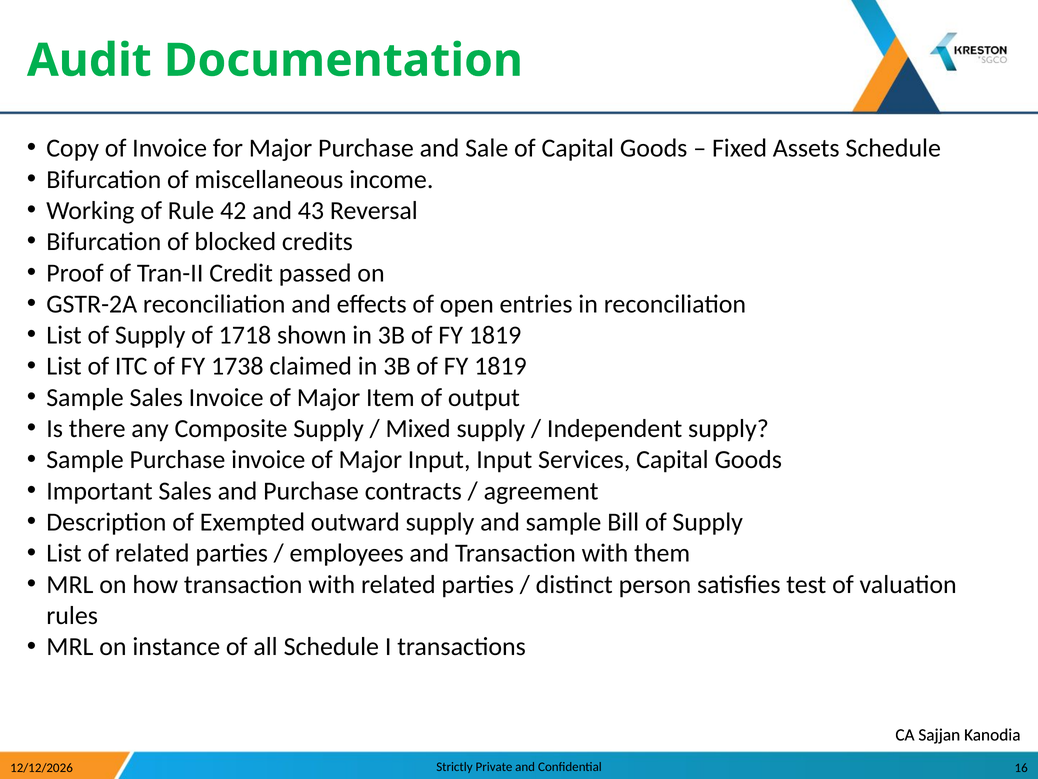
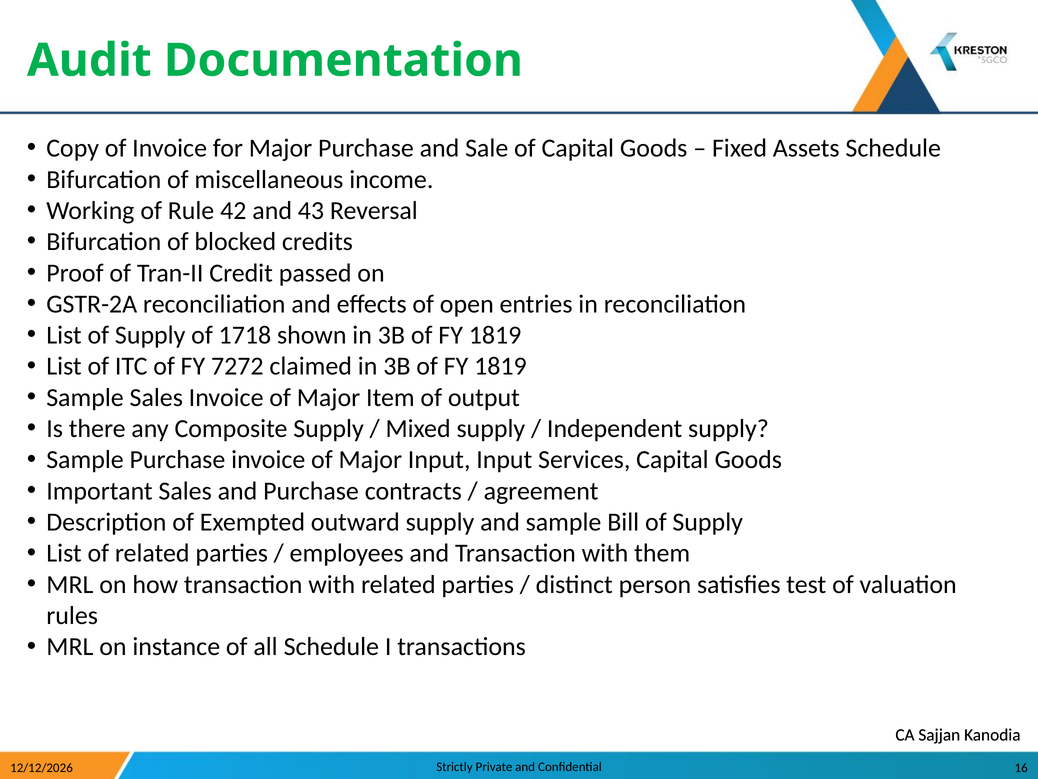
1738: 1738 -> 7272
